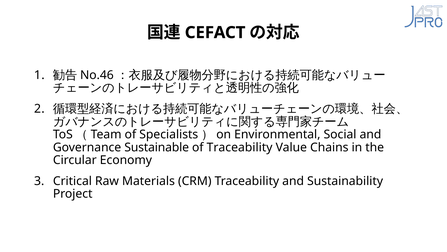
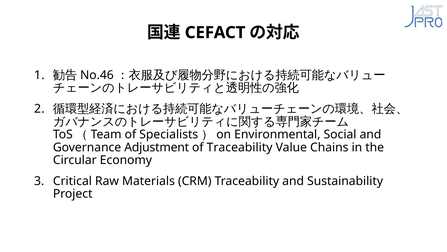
Sustainable: Sustainable -> Adjustment
